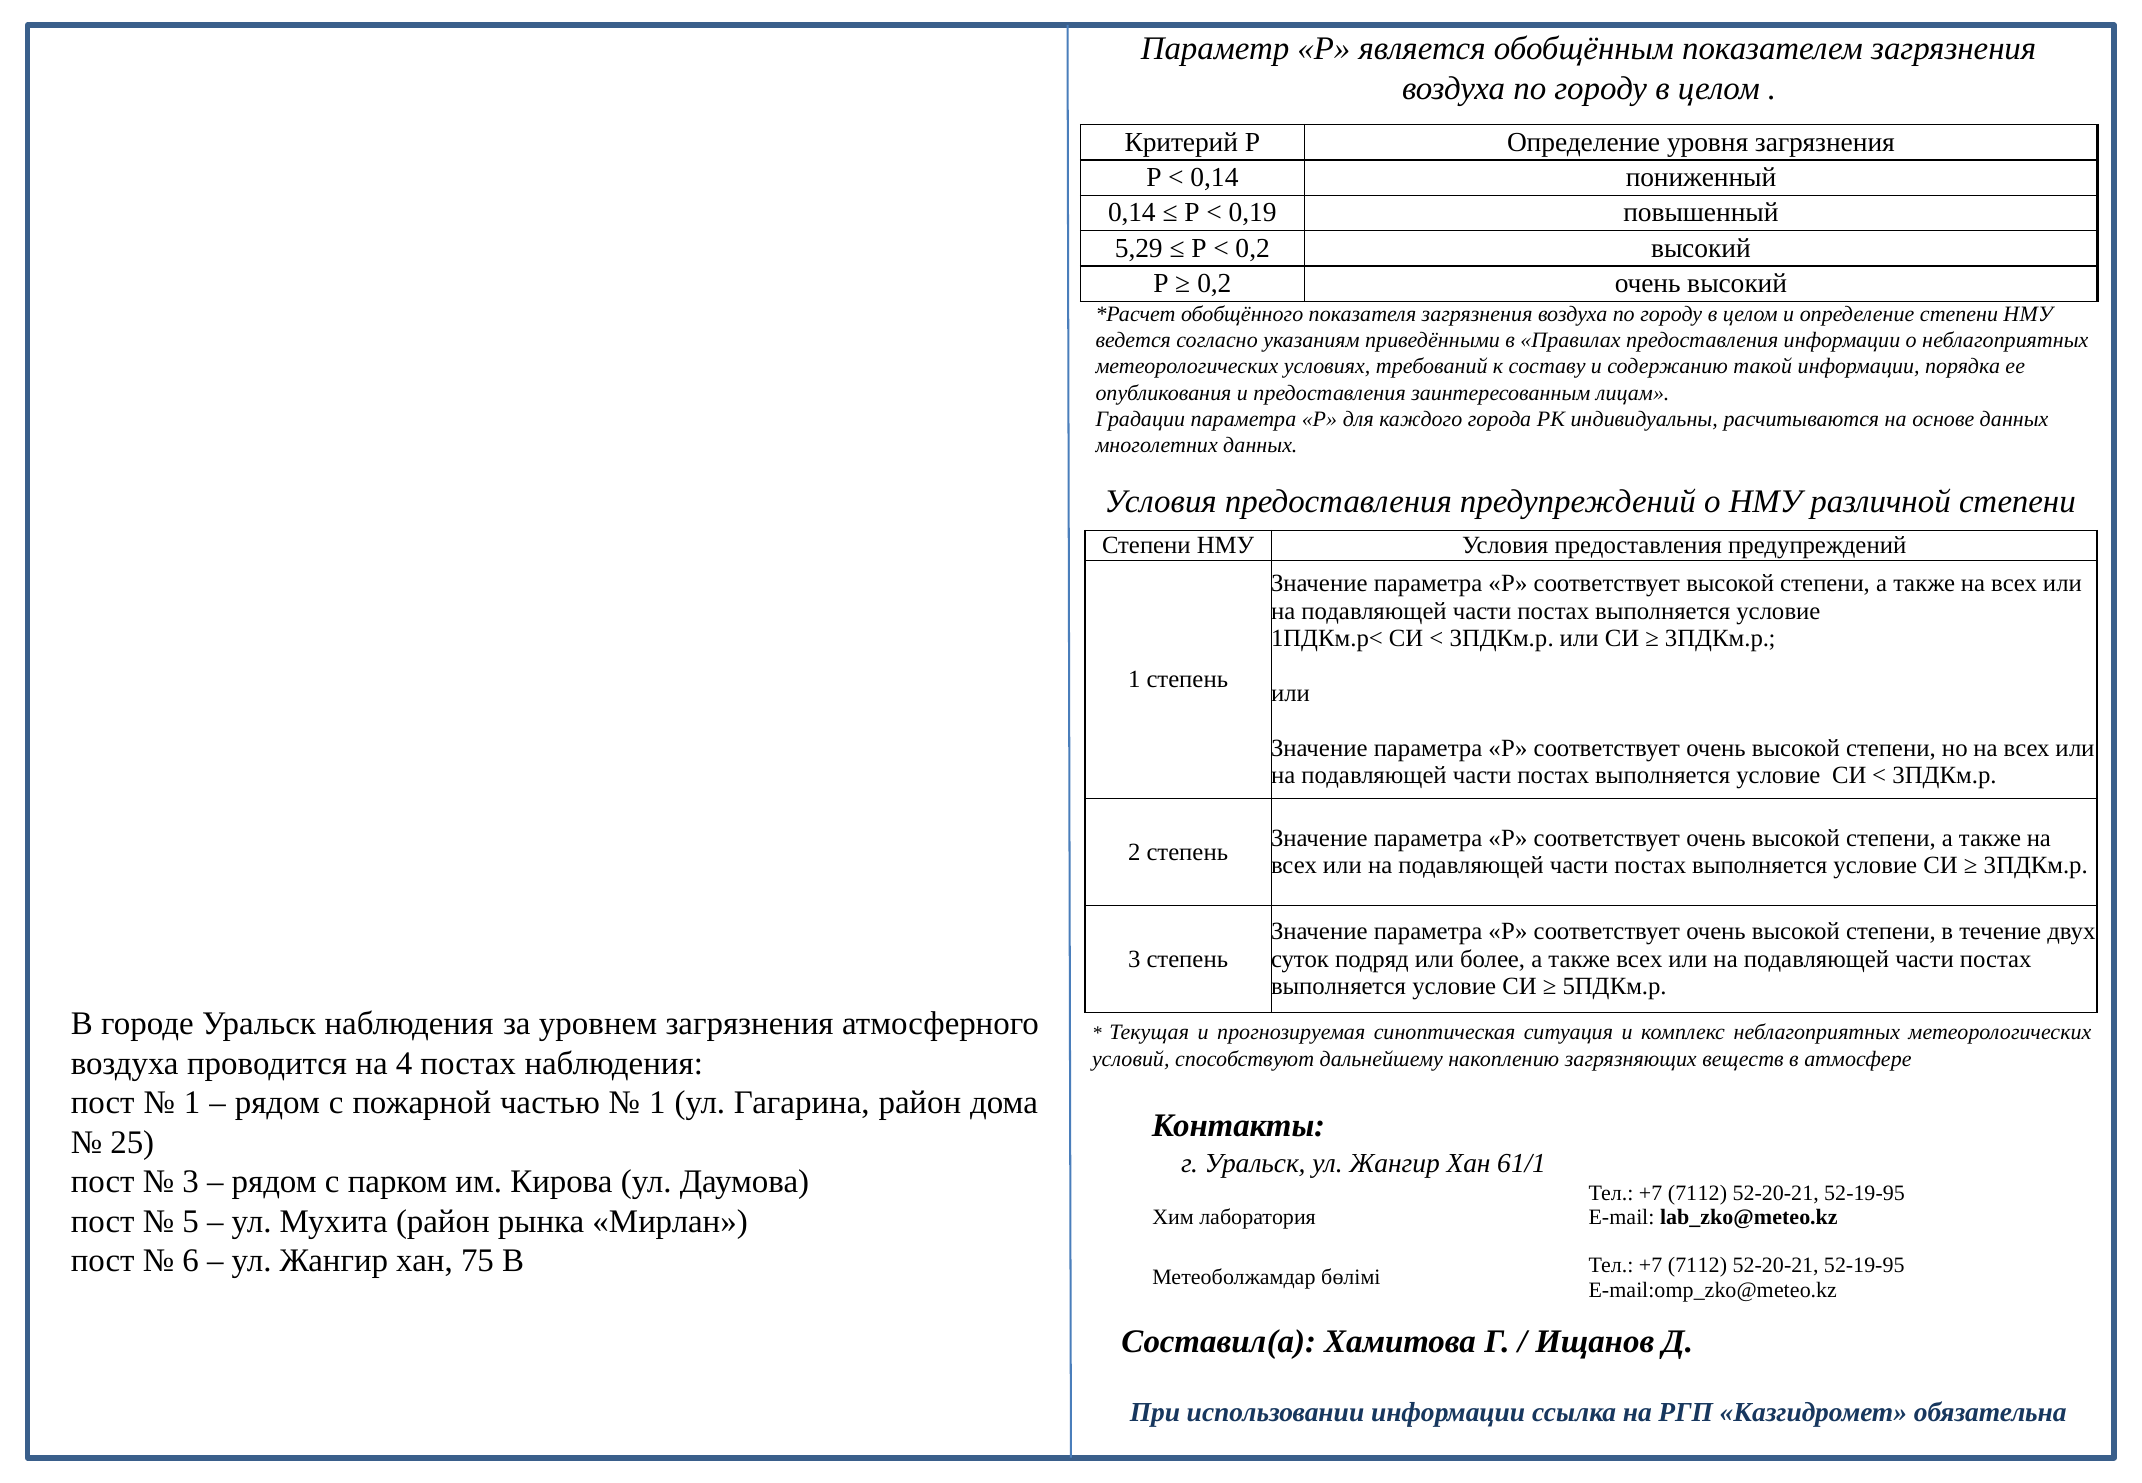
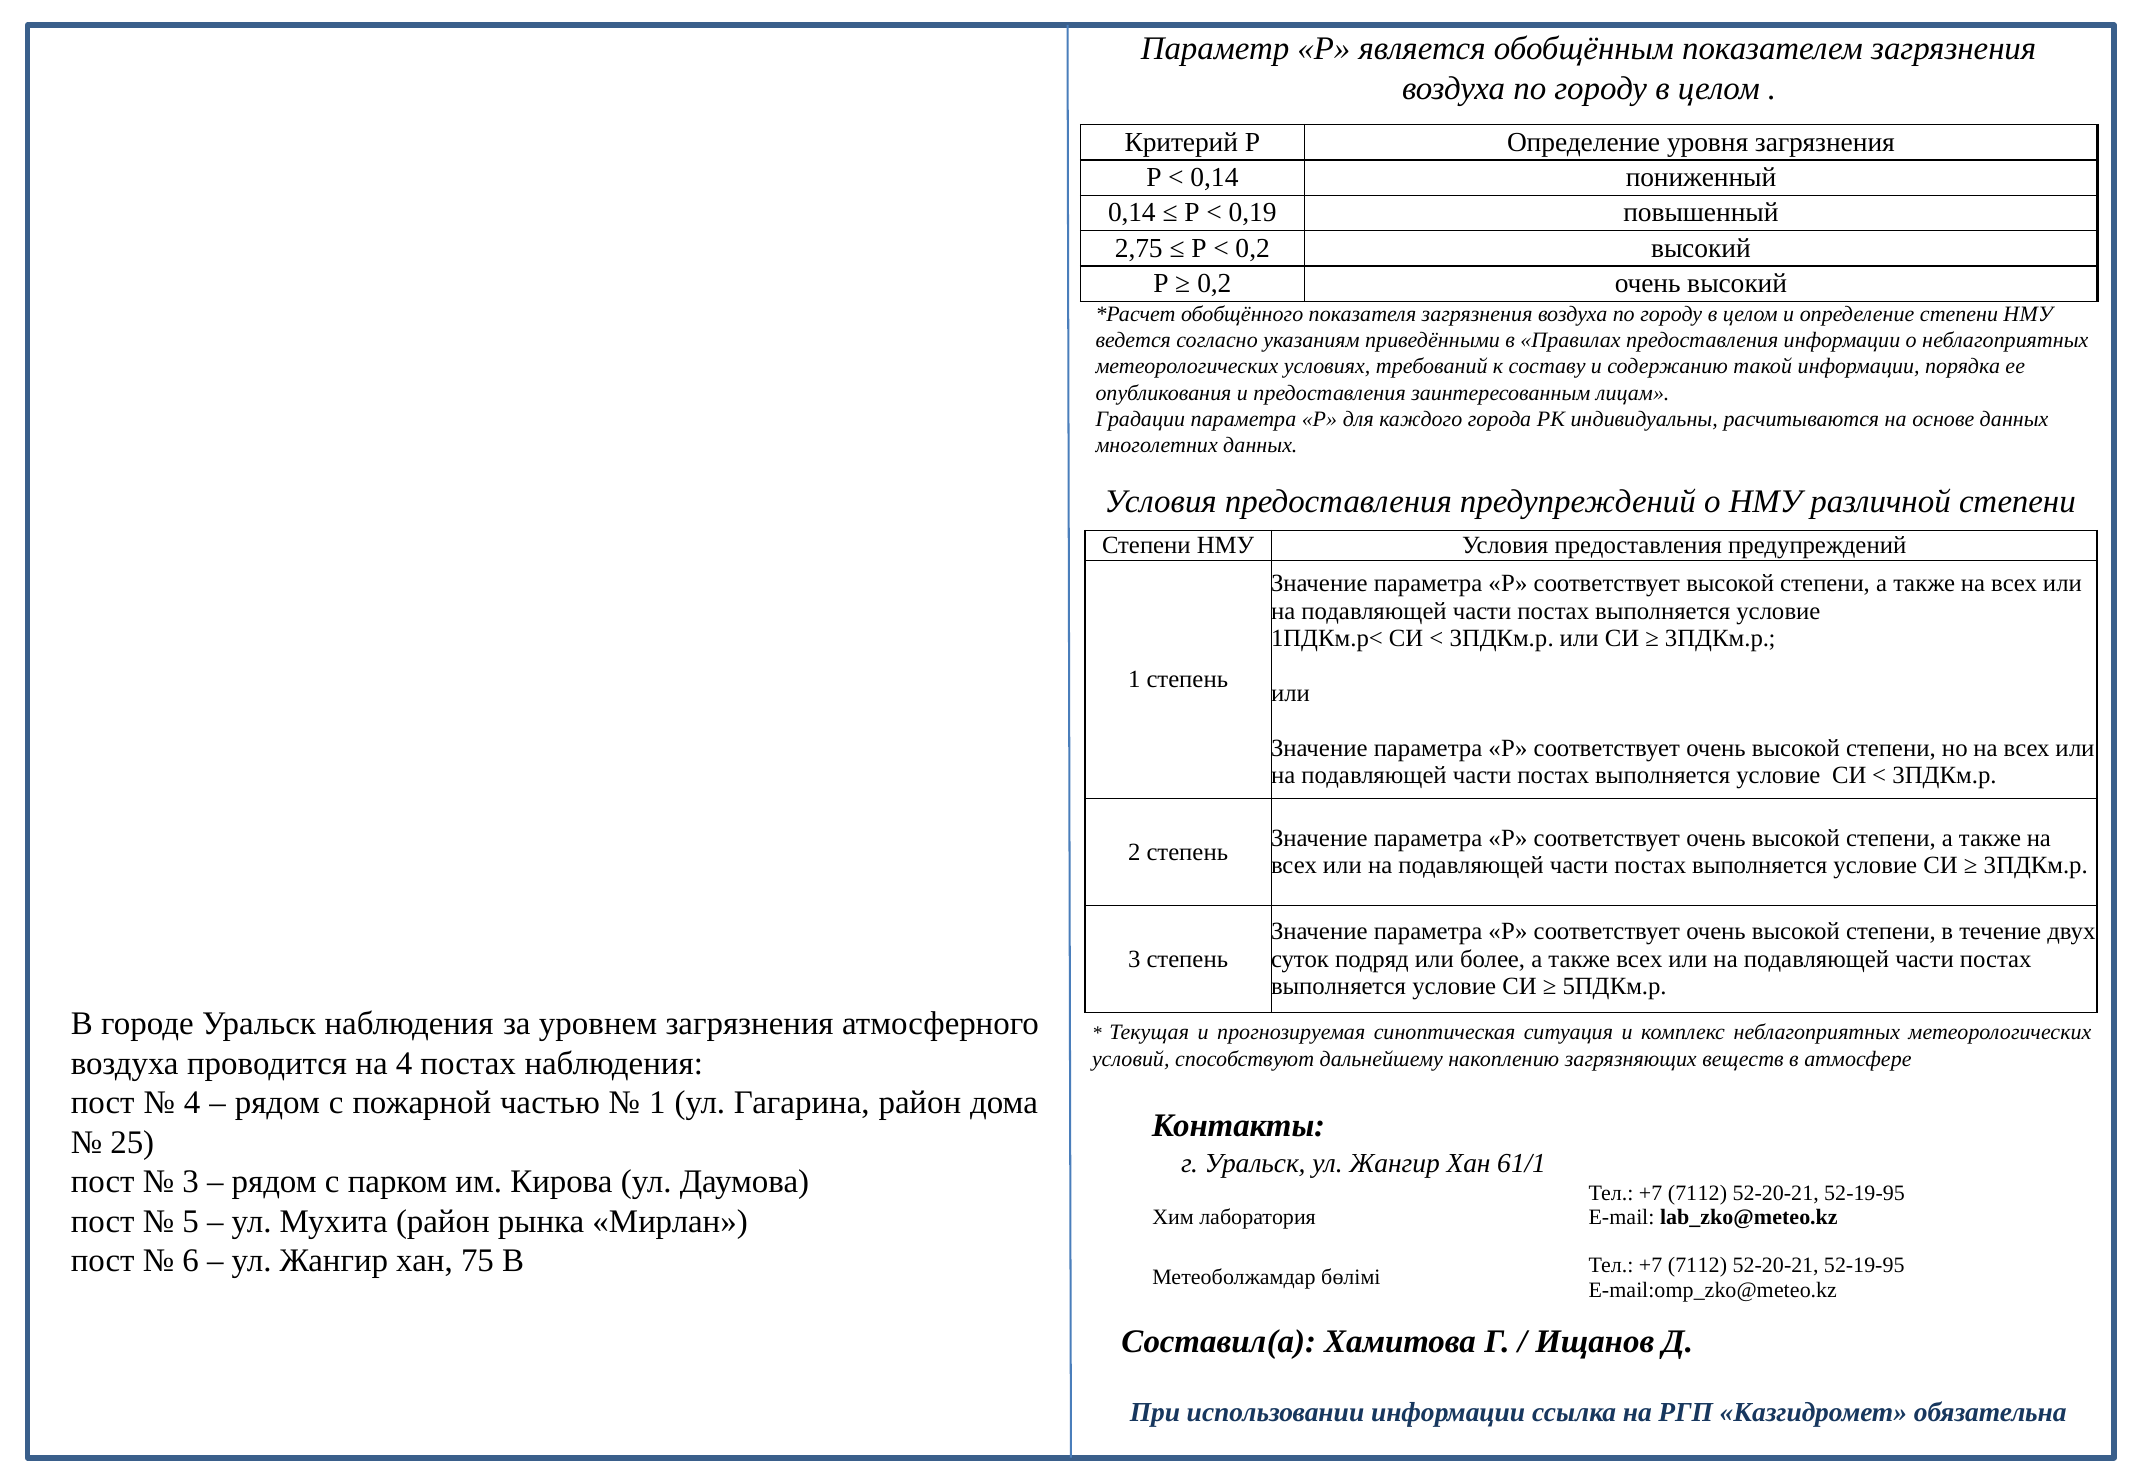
5,29: 5,29 -> 2,75
1 at (192, 1103): 1 -> 4
